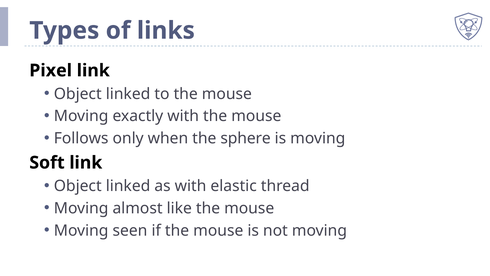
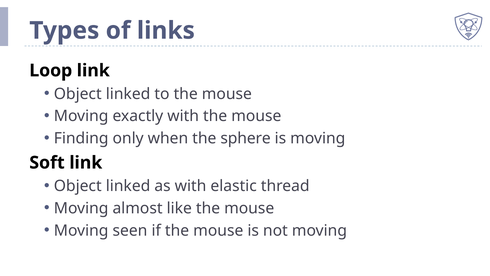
Pixel: Pixel -> Loop
Follows: Follows -> Finding
